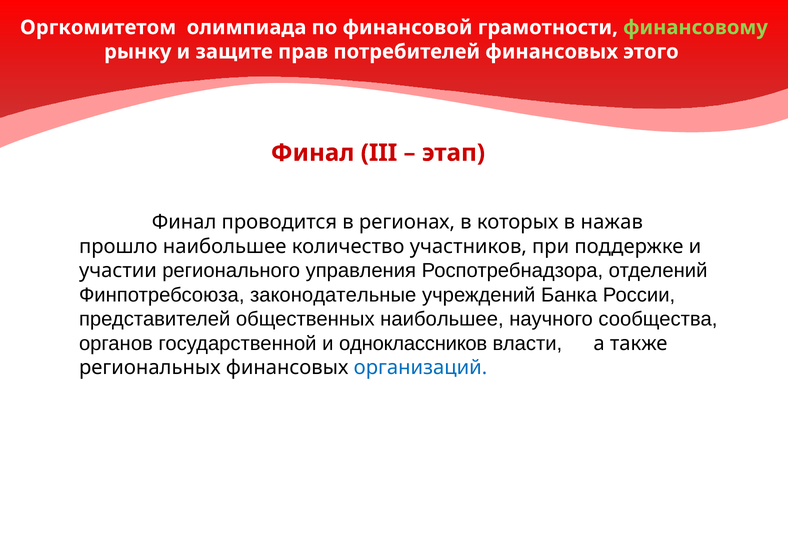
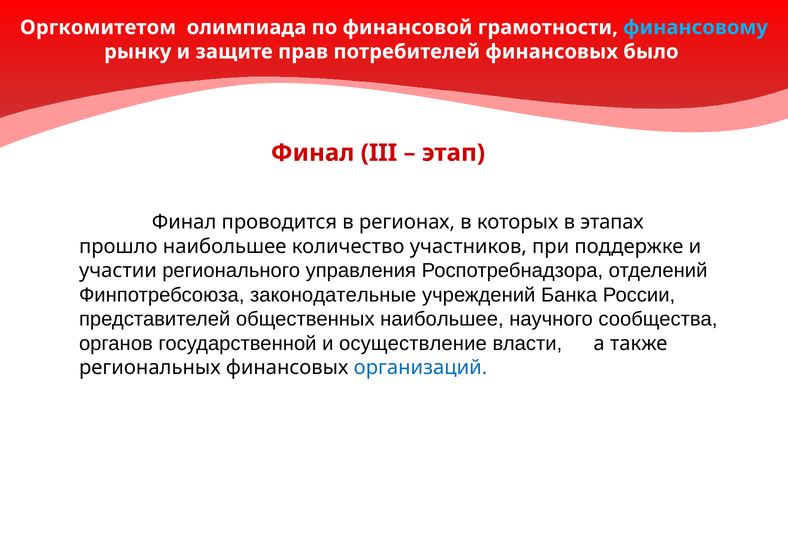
финансовому colour: light green -> light blue
этого: этого -> было
нажав: нажав -> этапах
одноклассников: одноклассников -> осуществление
